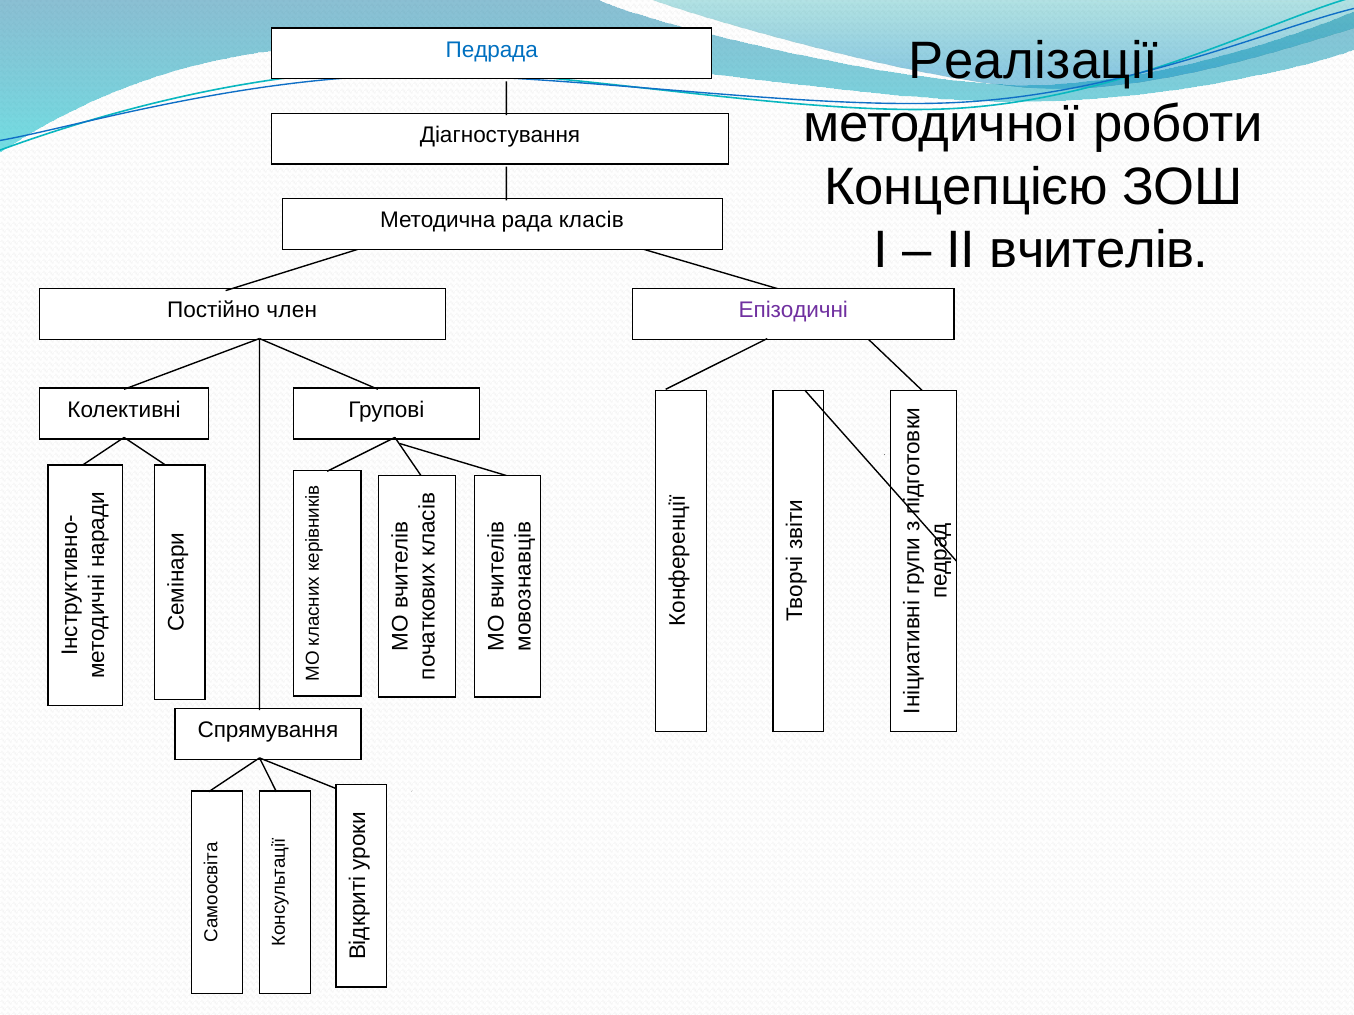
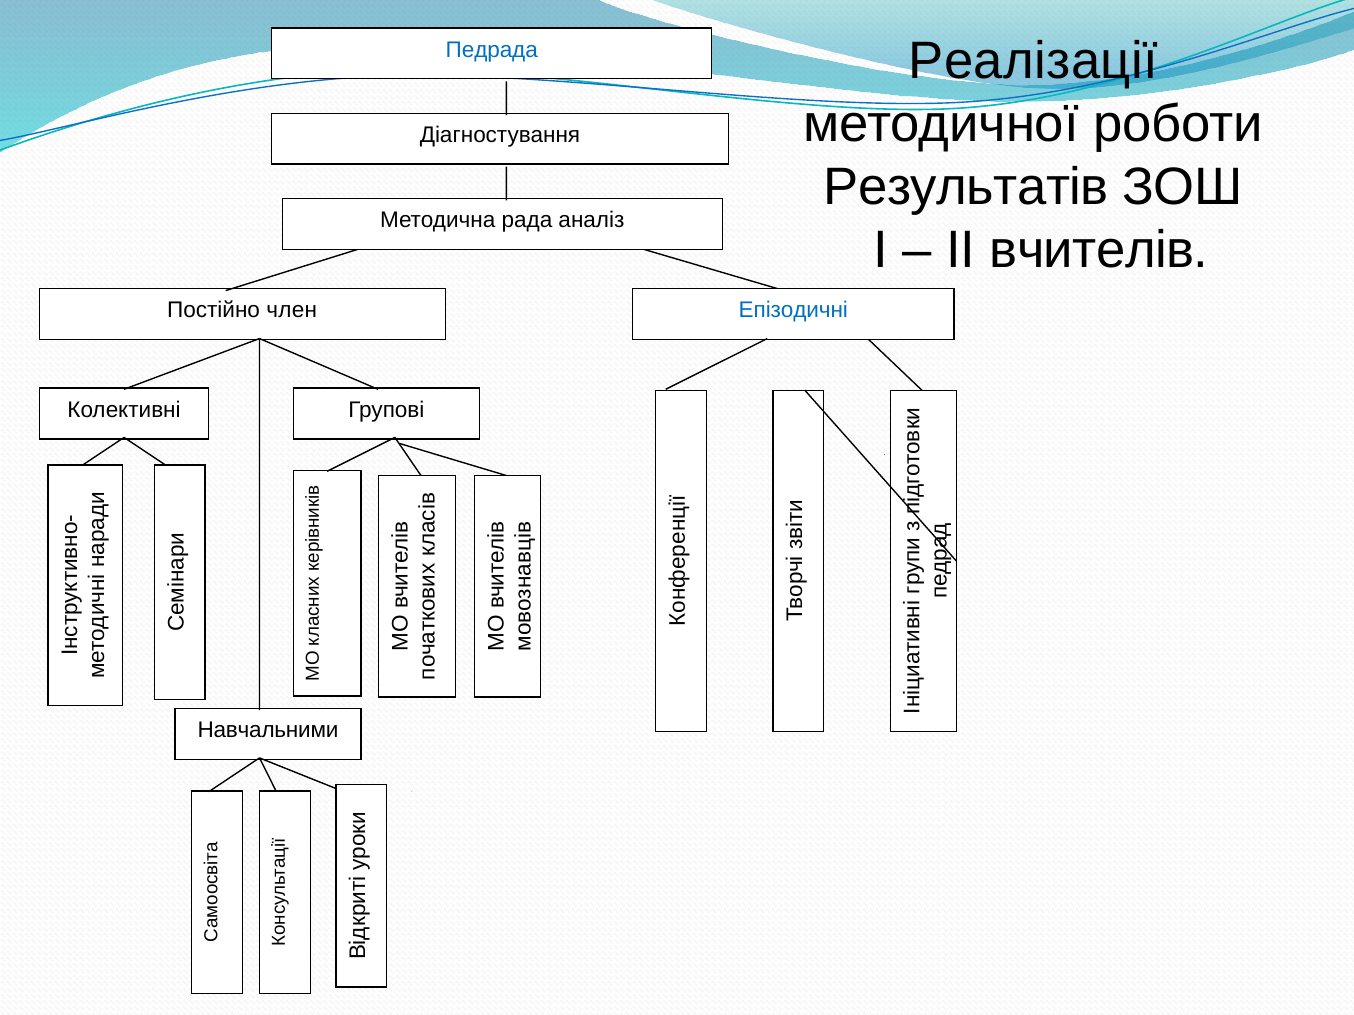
Концепцією: Концепцією -> Результатів
класів: класів -> аналіз
Епізодичні colour: purple -> blue
Спрямування: Спрямування -> Навчальними
